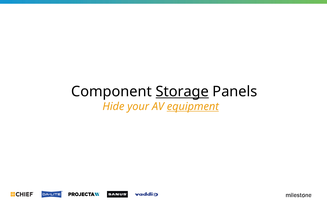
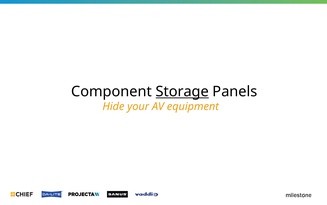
equipment underline: present -> none
